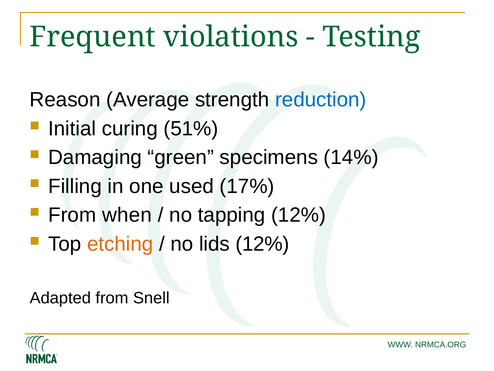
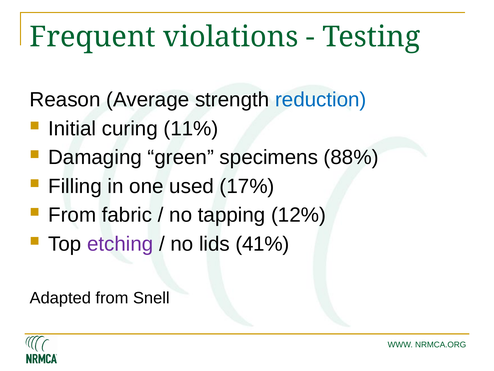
51%: 51% -> 11%
14%: 14% -> 88%
when: when -> fabric
etching colour: orange -> purple
lids 12%: 12% -> 41%
